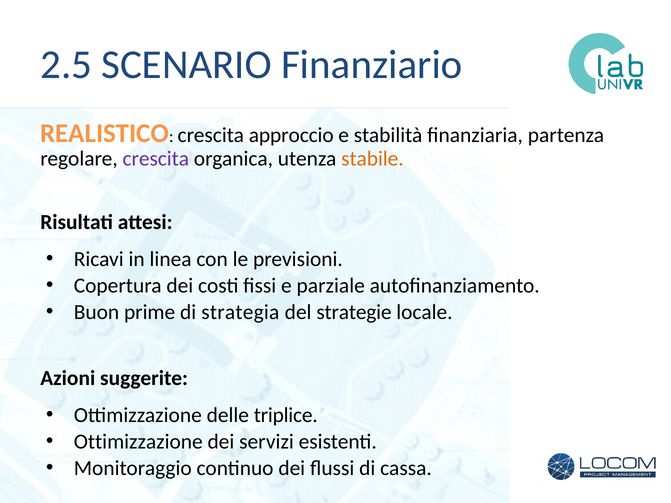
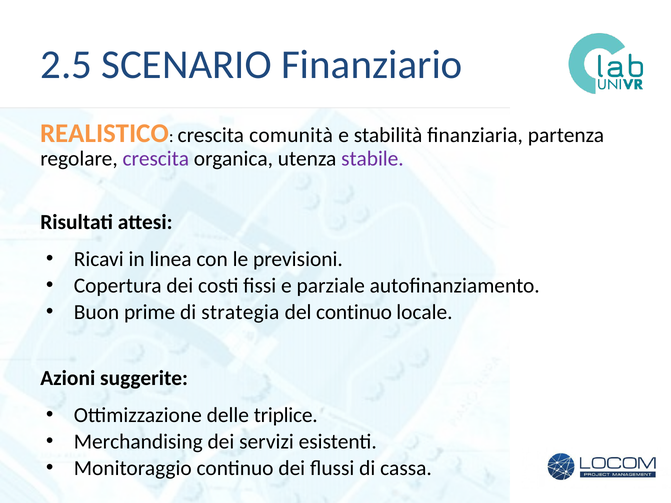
approccio: approccio -> comunità
stabile colour: orange -> purple
del strategie: strategie -> continuo
Ottimizzazione at (138, 442): Ottimizzazione -> Merchandising
